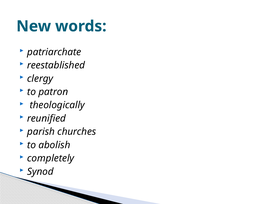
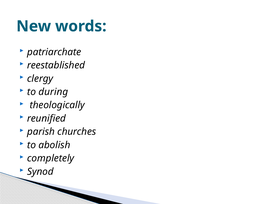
patron: patron -> during
